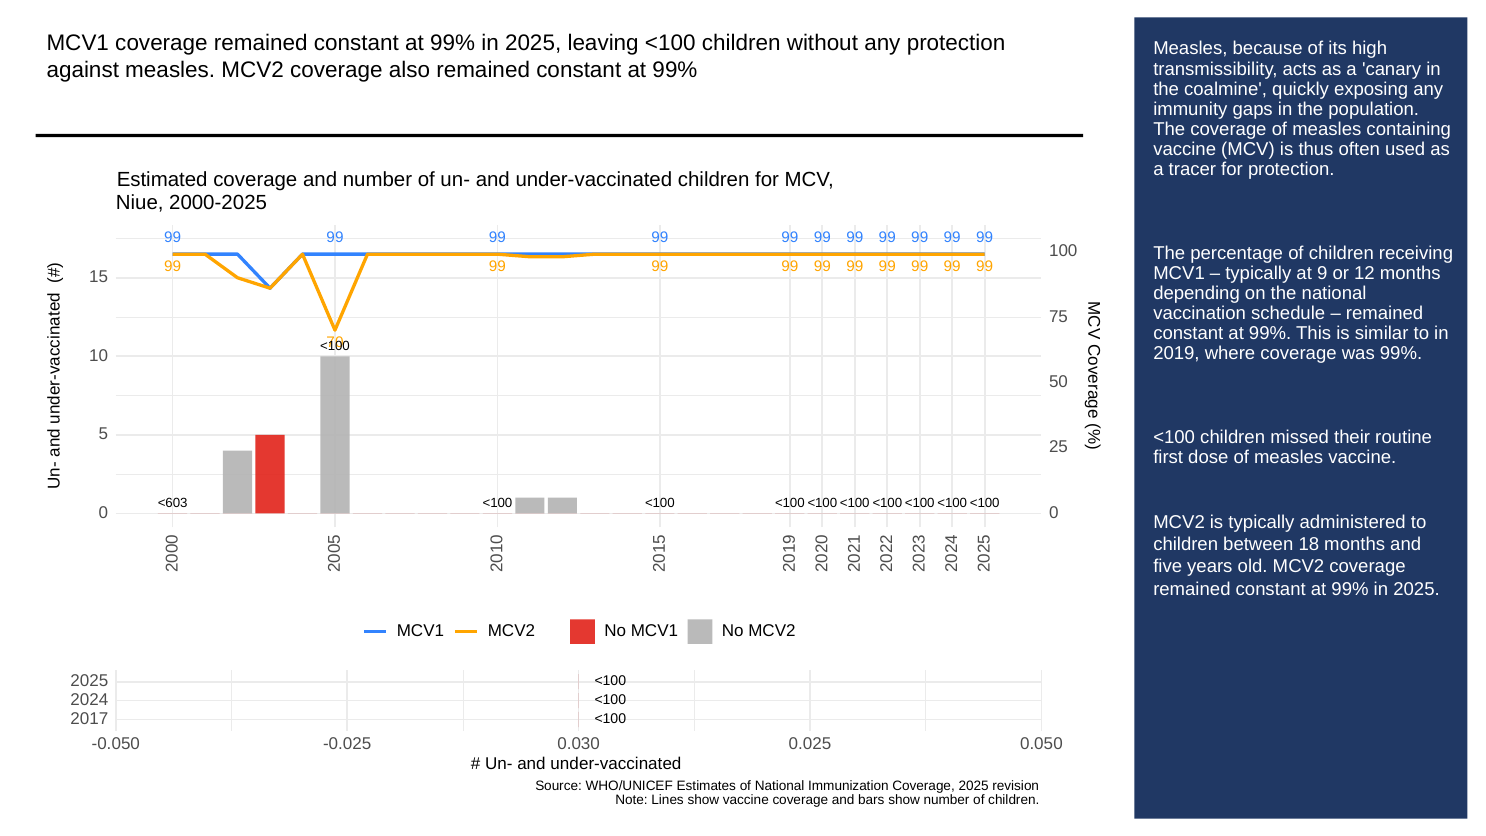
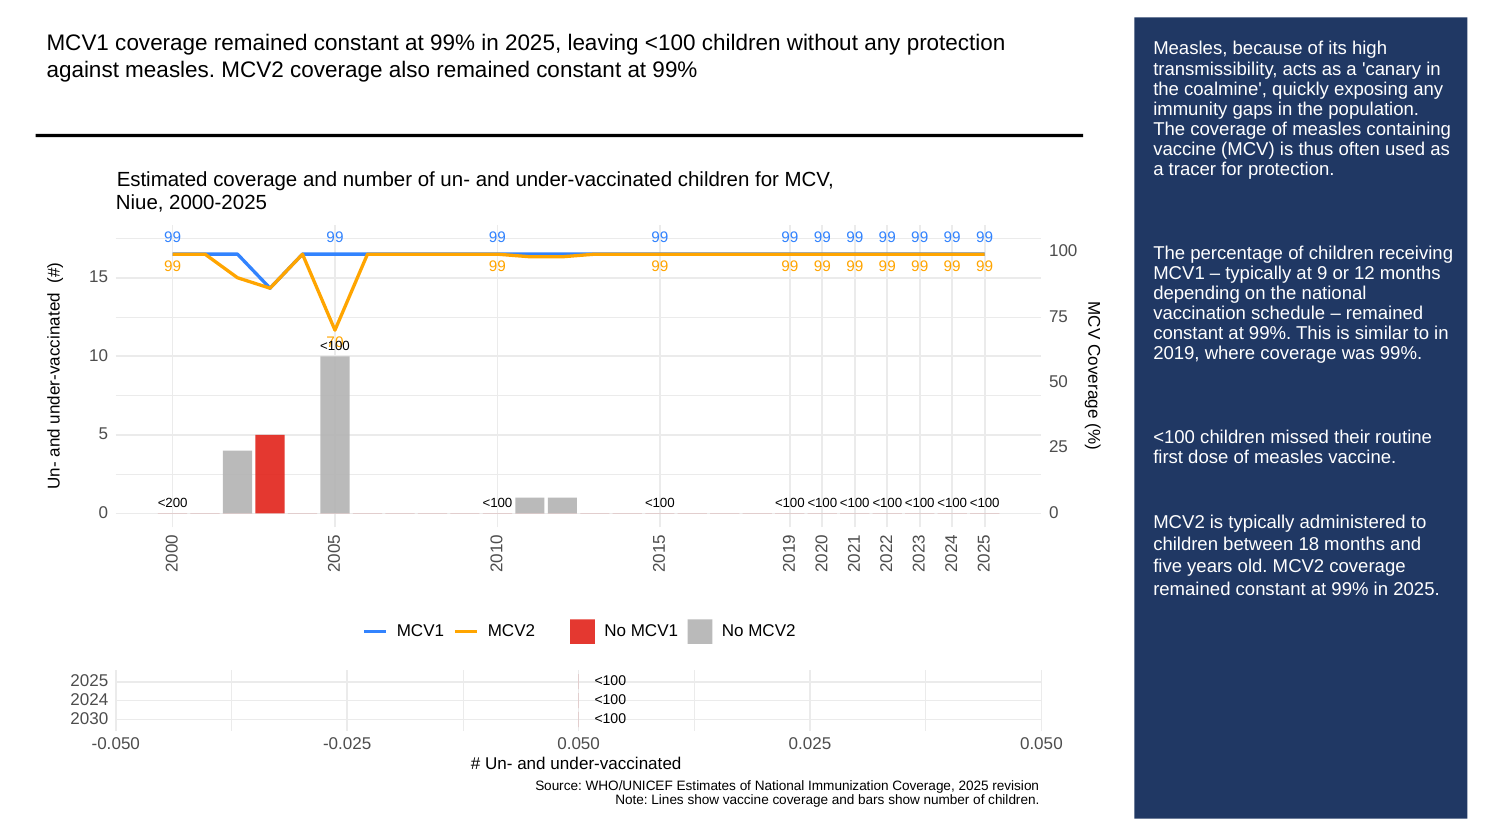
<603: <603 -> <200
2017: 2017 -> 2030
-0.025 0.030: 0.030 -> 0.050
